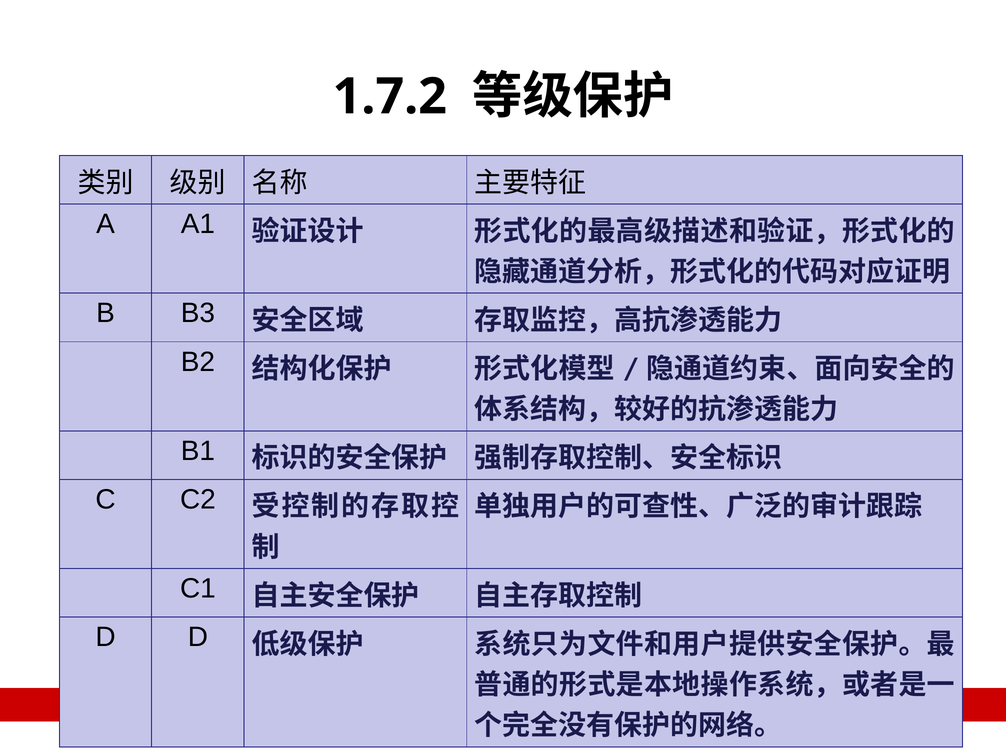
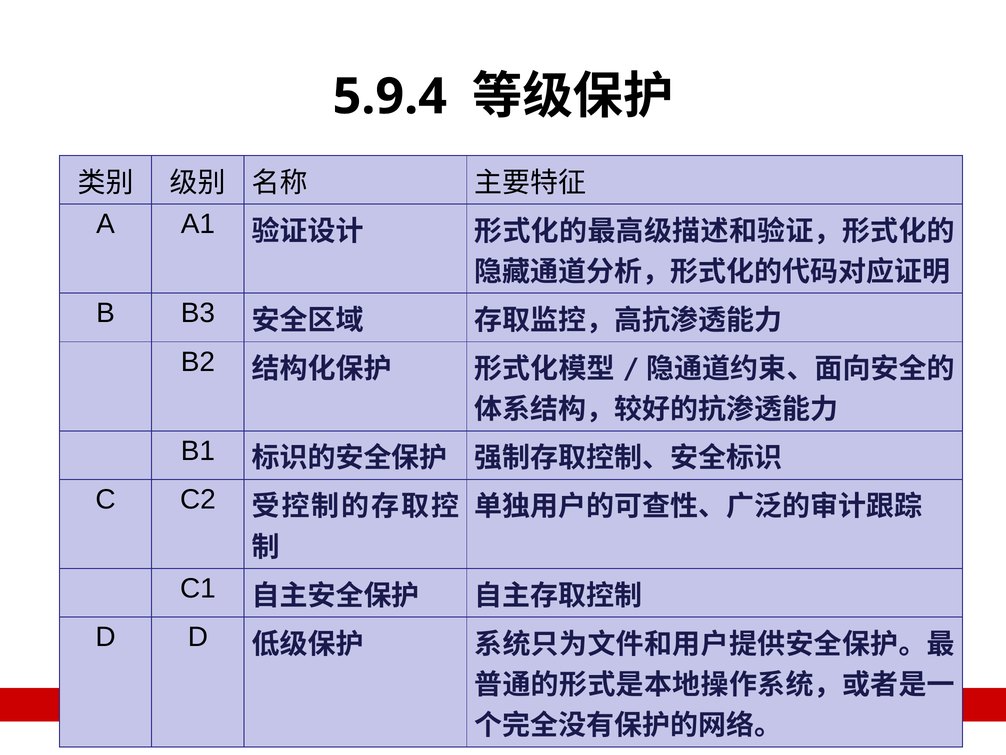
1.7.2: 1.7.2 -> 5.9.4
